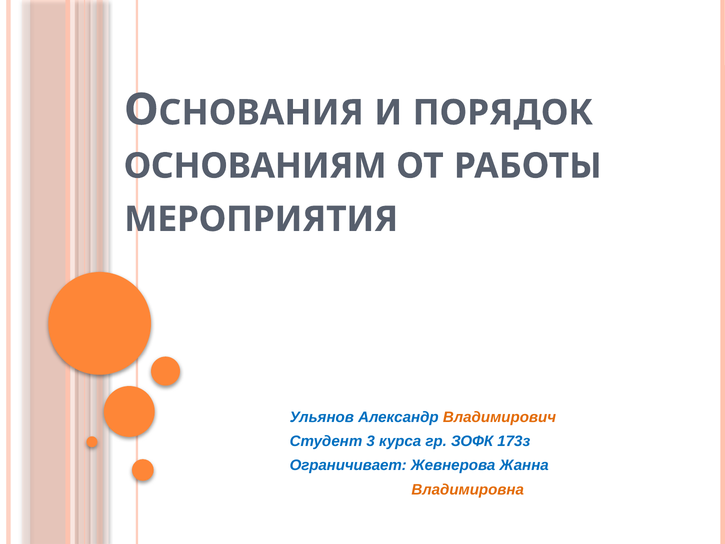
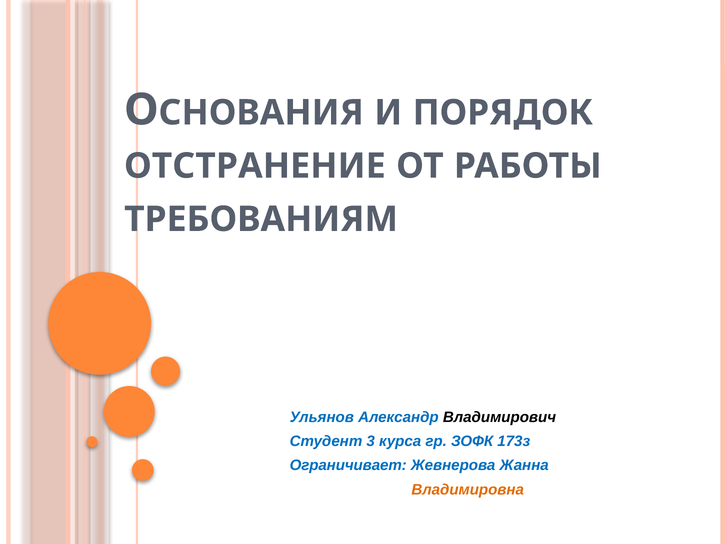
ОСНОВАНИЯМ: ОСНОВАНИЯМ -> ОТСТРАНЕНИЕ
МЕРОПРИЯТИЯ: МЕРОПРИЯТИЯ -> ТРЕБОВАНИЯМ
Владимирович colour: orange -> black
